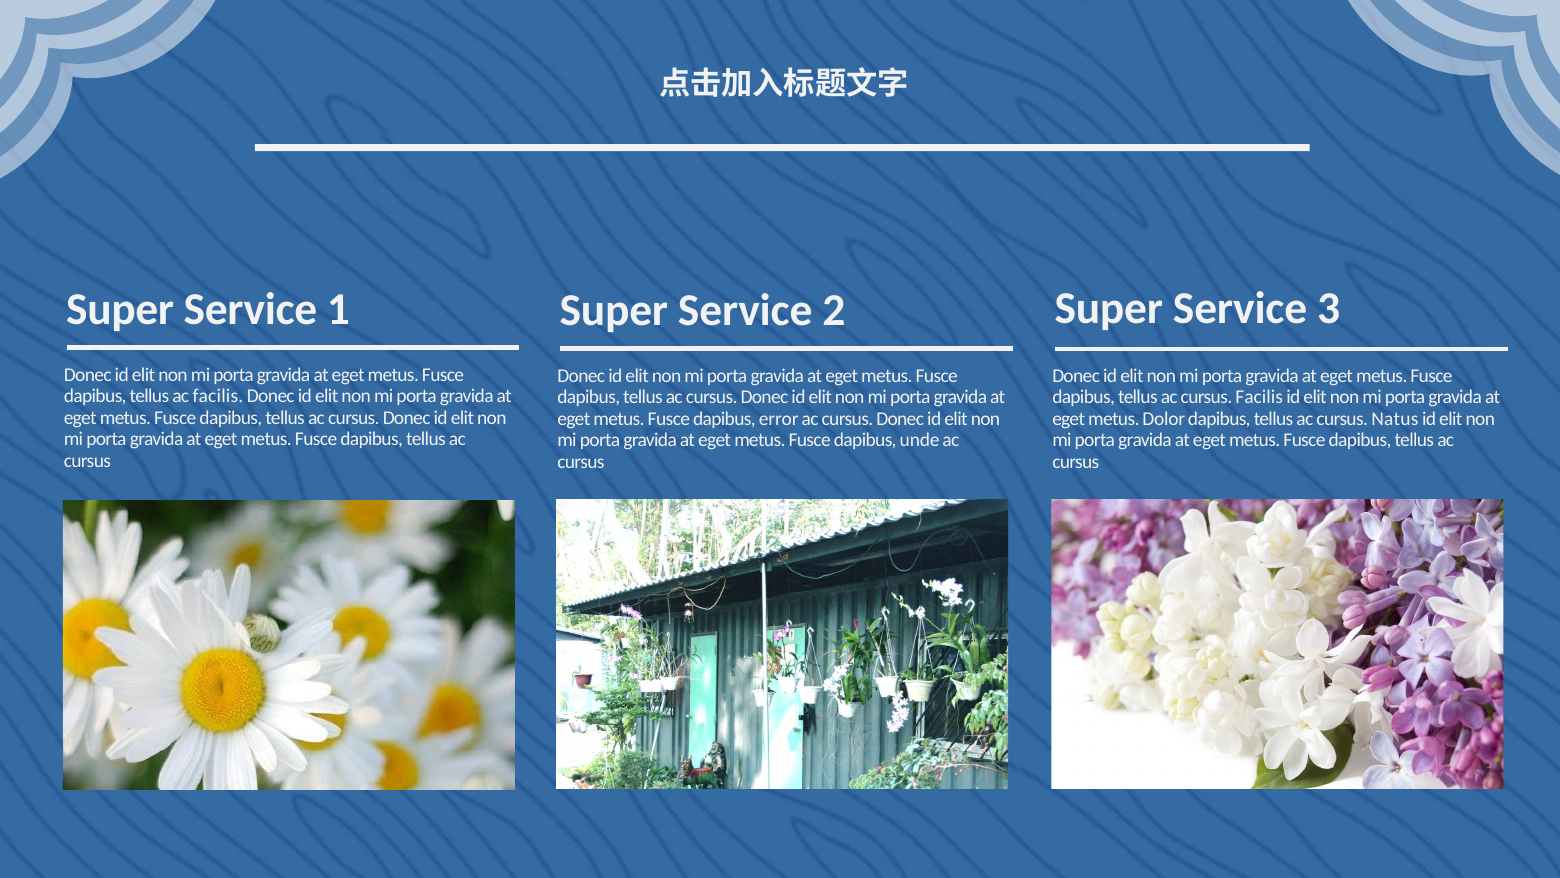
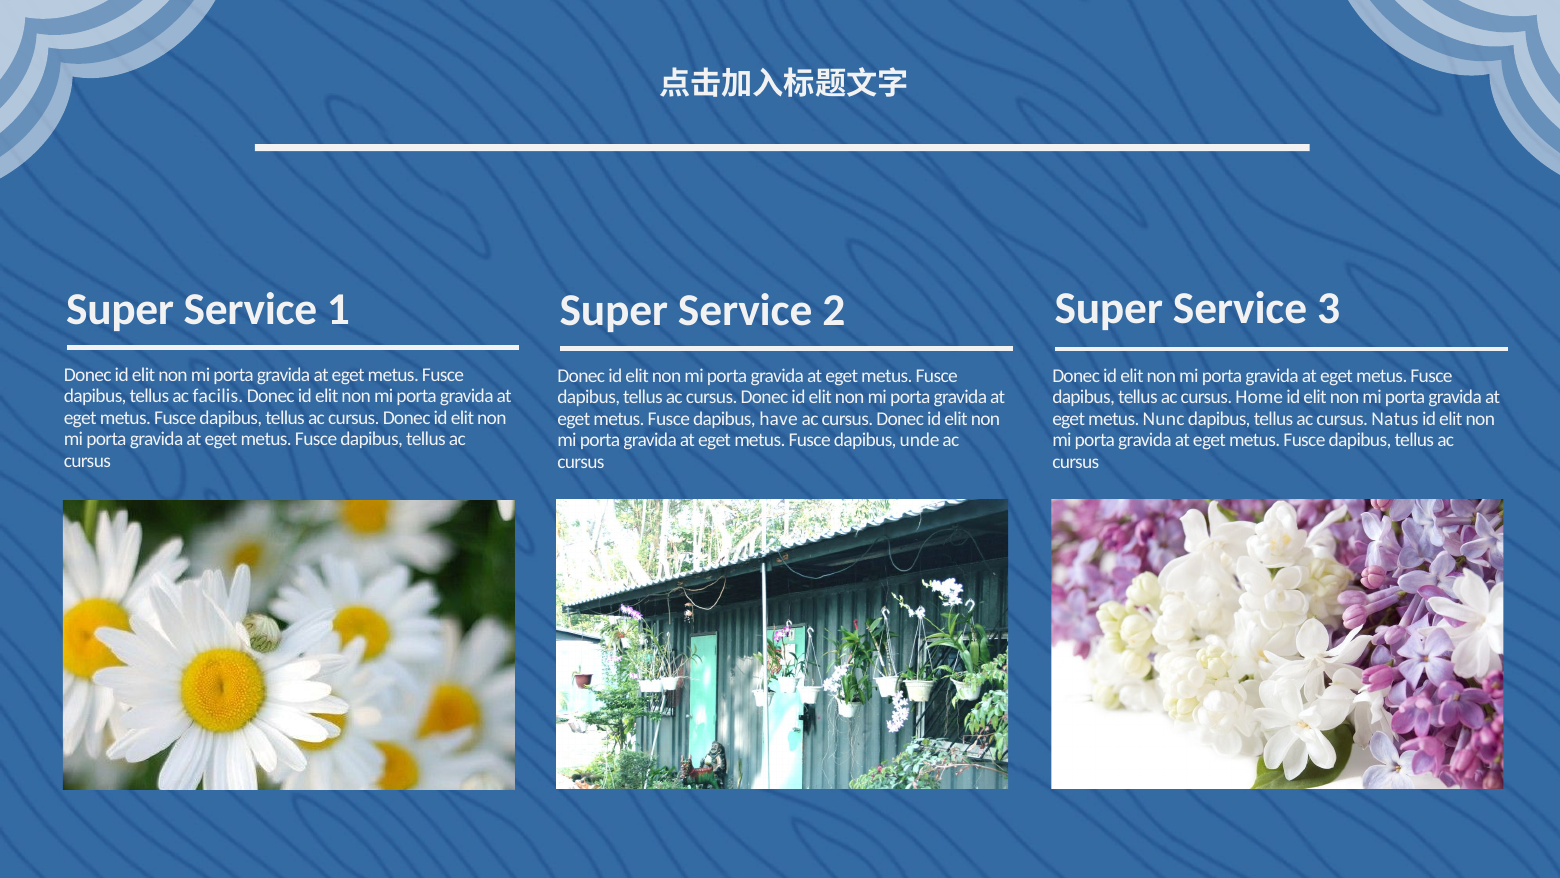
cursus Facilis: Facilis -> Home
error: error -> have
Dolor: Dolor -> Nunc
